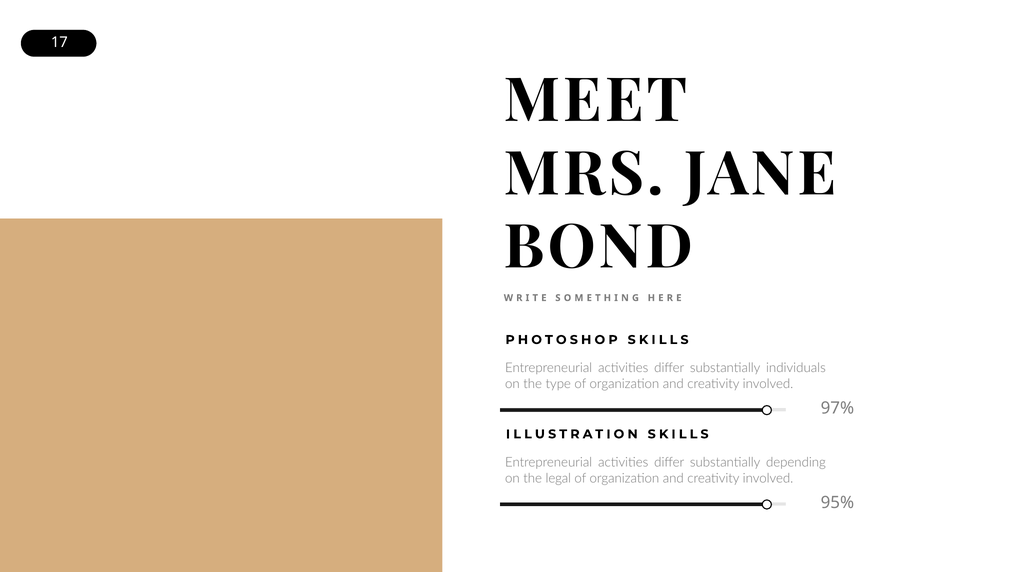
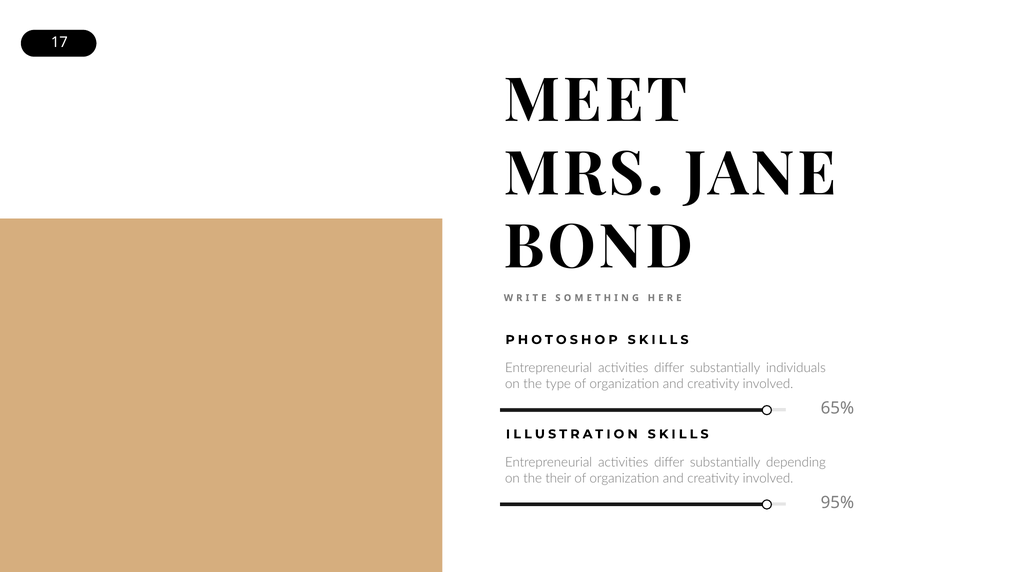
97%: 97% -> 65%
legal: legal -> their
